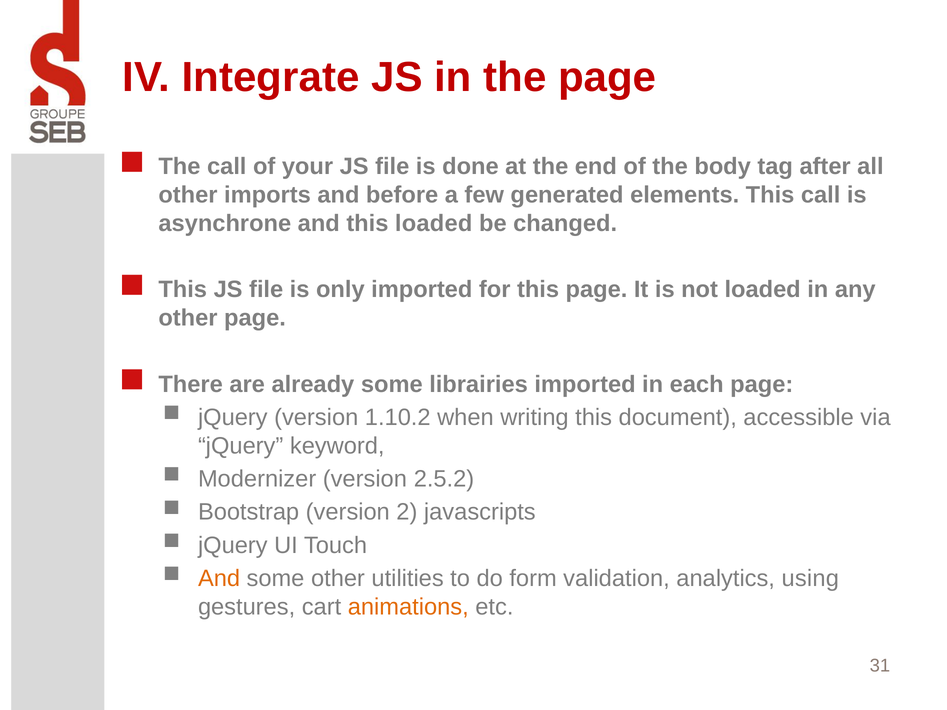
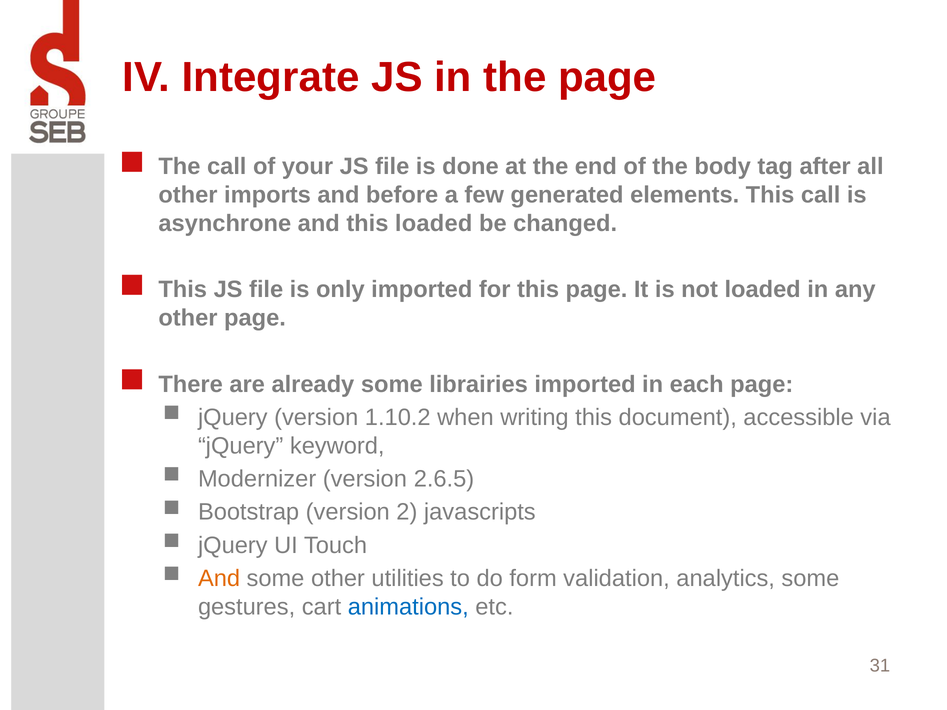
2.5.2: 2.5.2 -> 2.6.5
analytics using: using -> some
animations colour: orange -> blue
